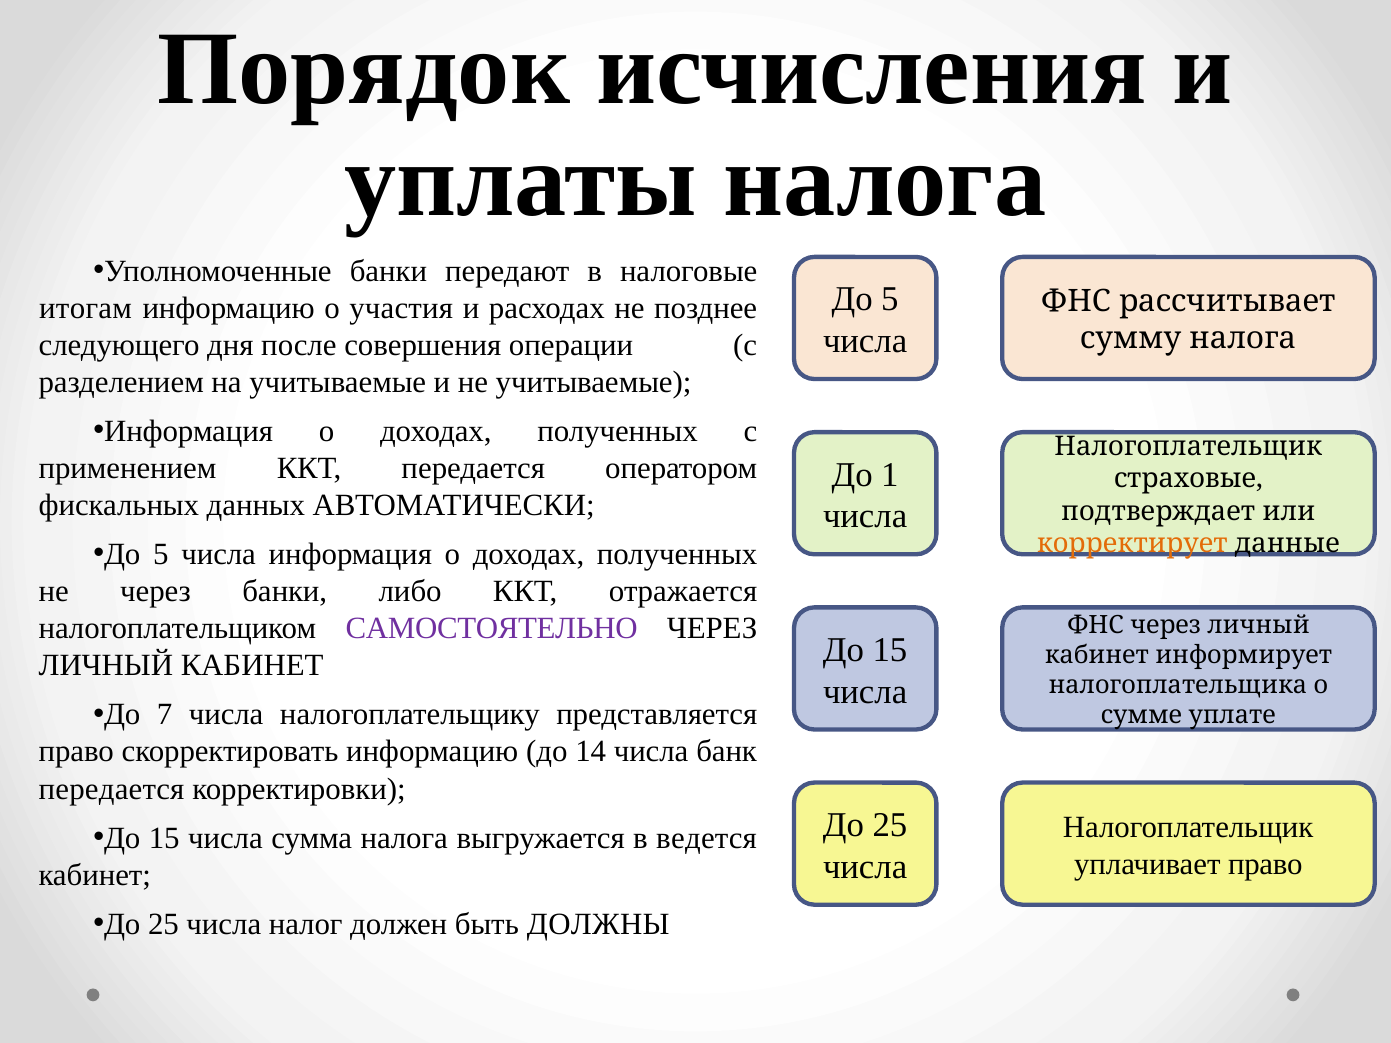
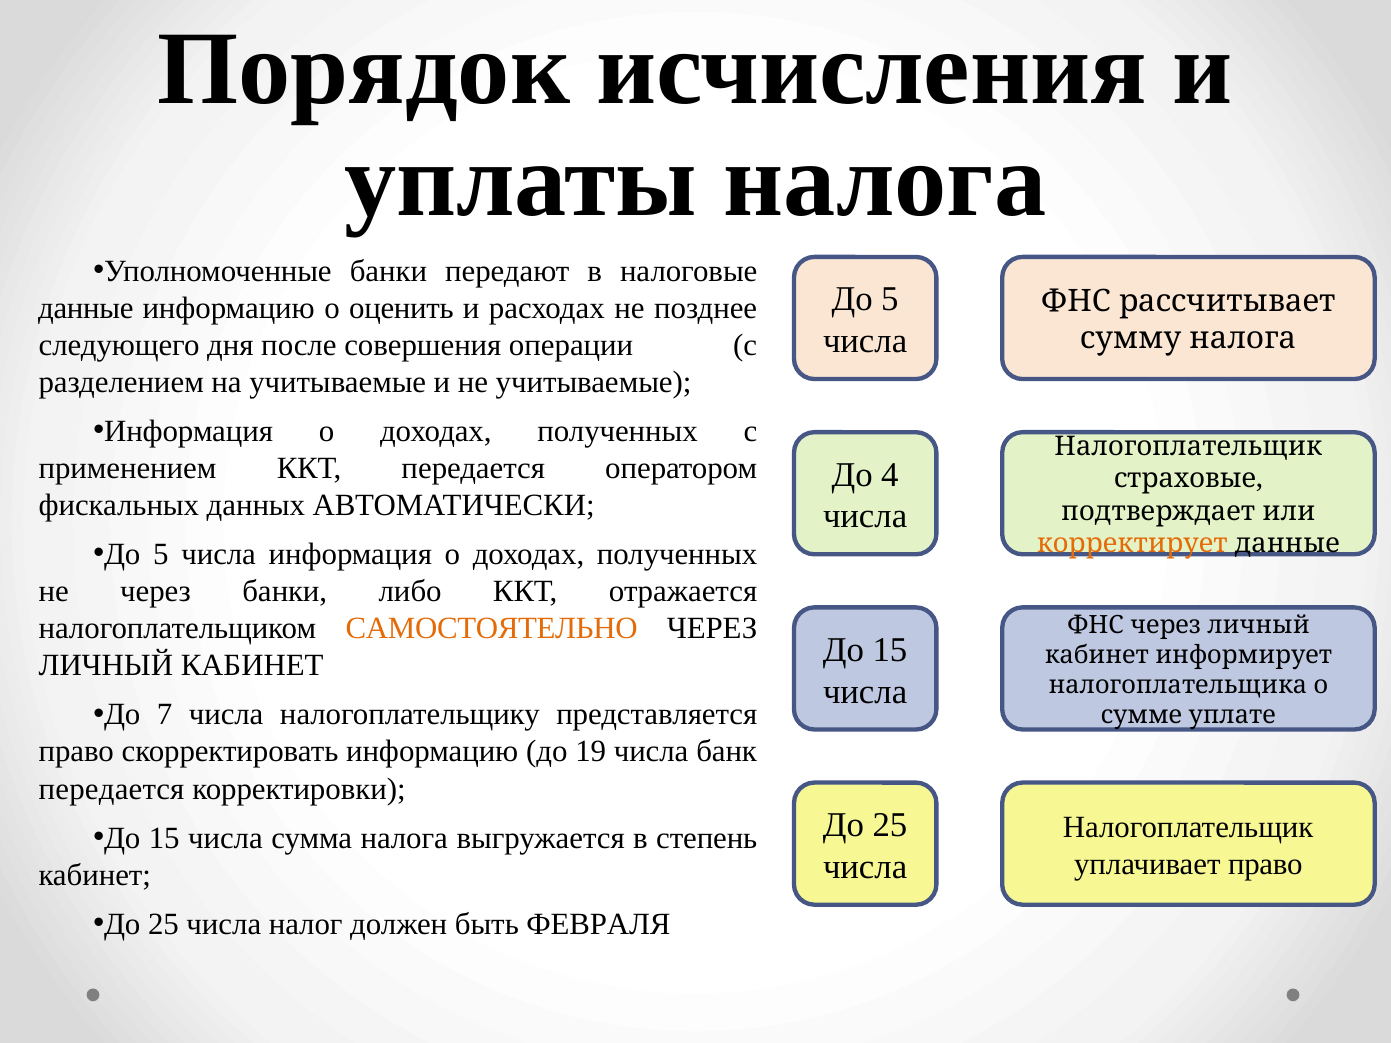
итогам at (86, 308): итогам -> данные
участия: участия -> оценить
1: 1 -> 4
САМОСТОЯТЕЛЬНО colour: purple -> orange
14: 14 -> 19
ведется: ведется -> степень
ДОЛЖНЫ: ДОЛЖНЫ -> ФЕВРАЛЯ
